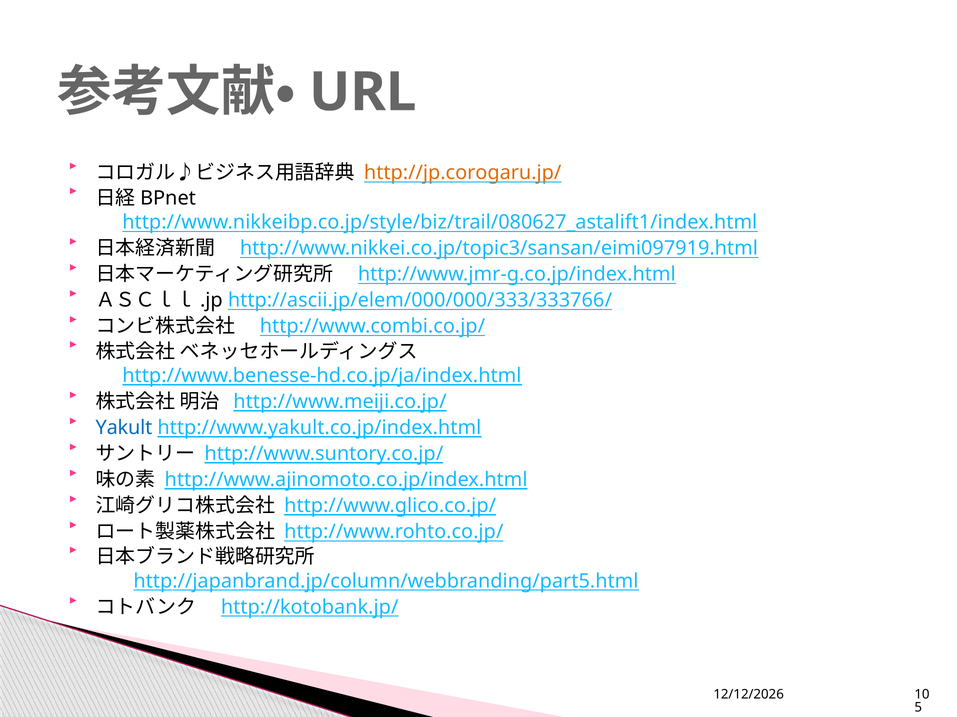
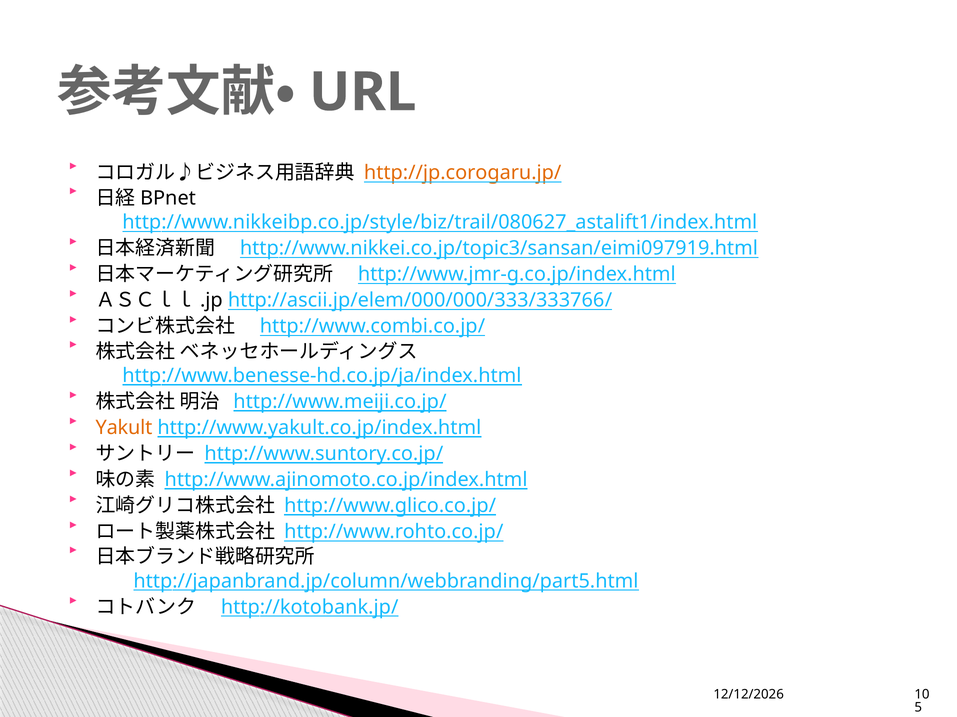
Yakult colour: blue -> orange
